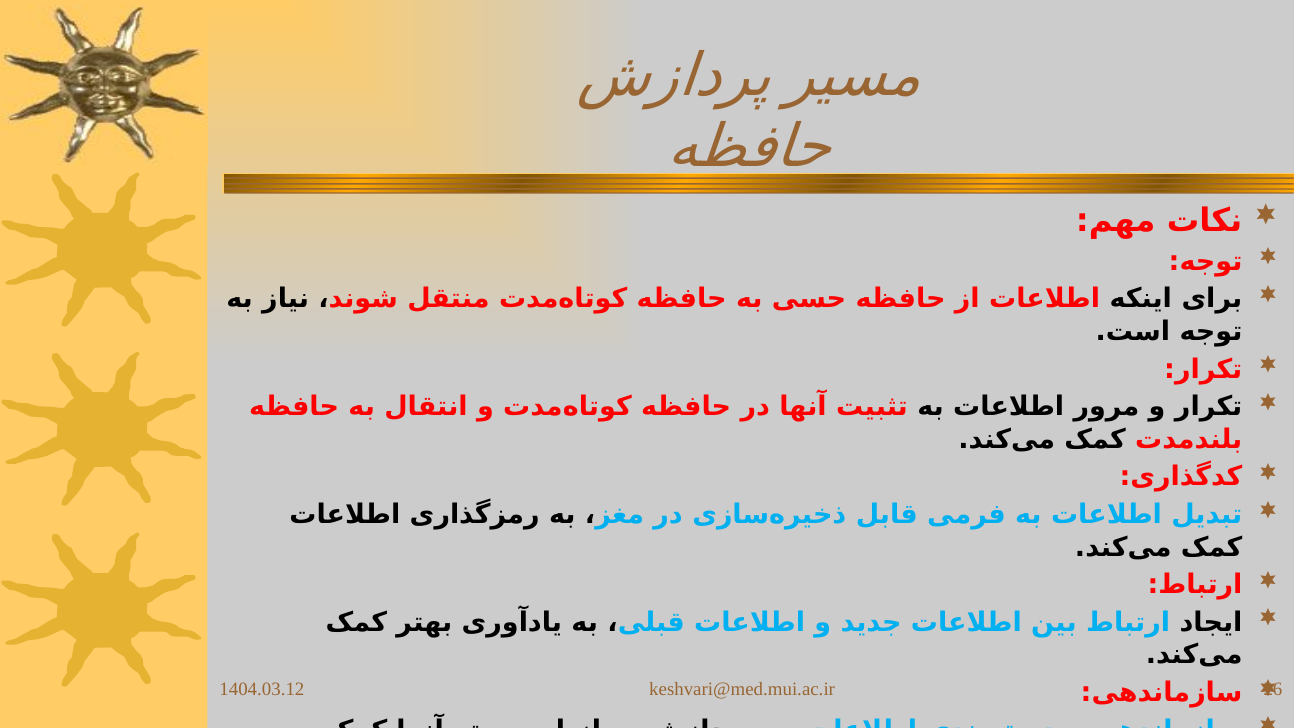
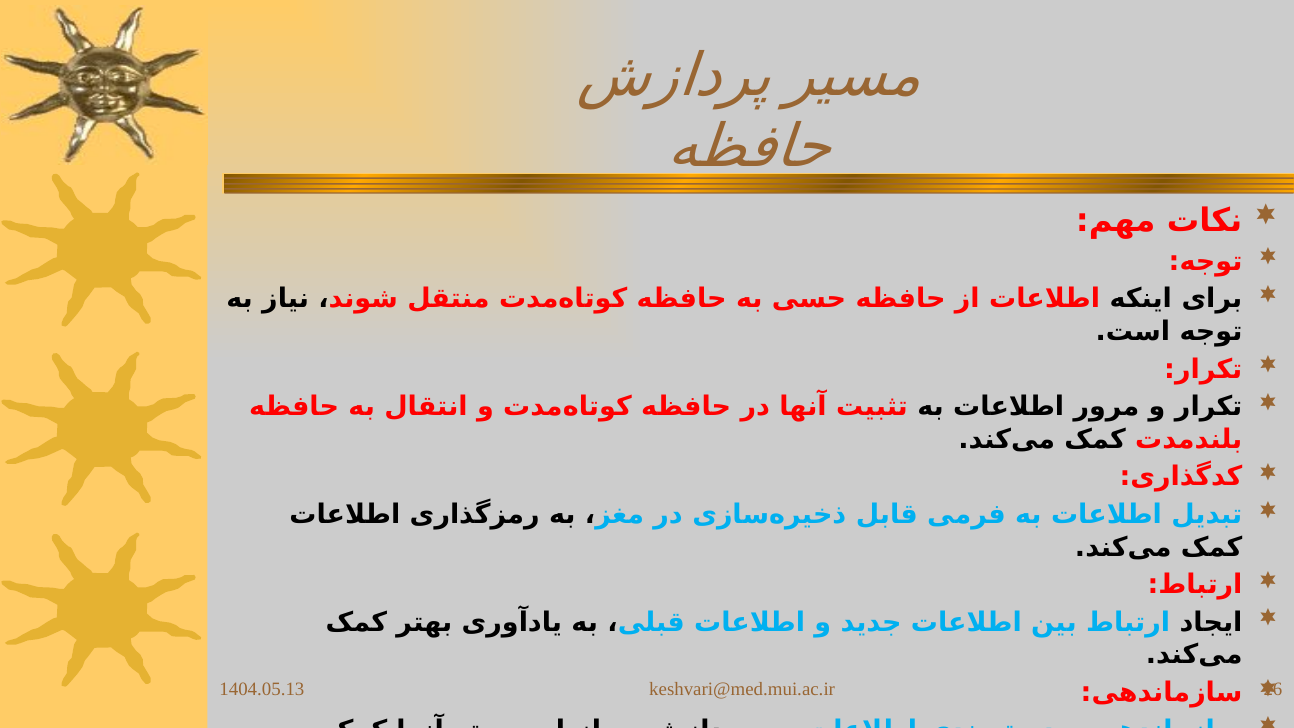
1404.03.12: 1404.03.12 -> 1404.05.13
